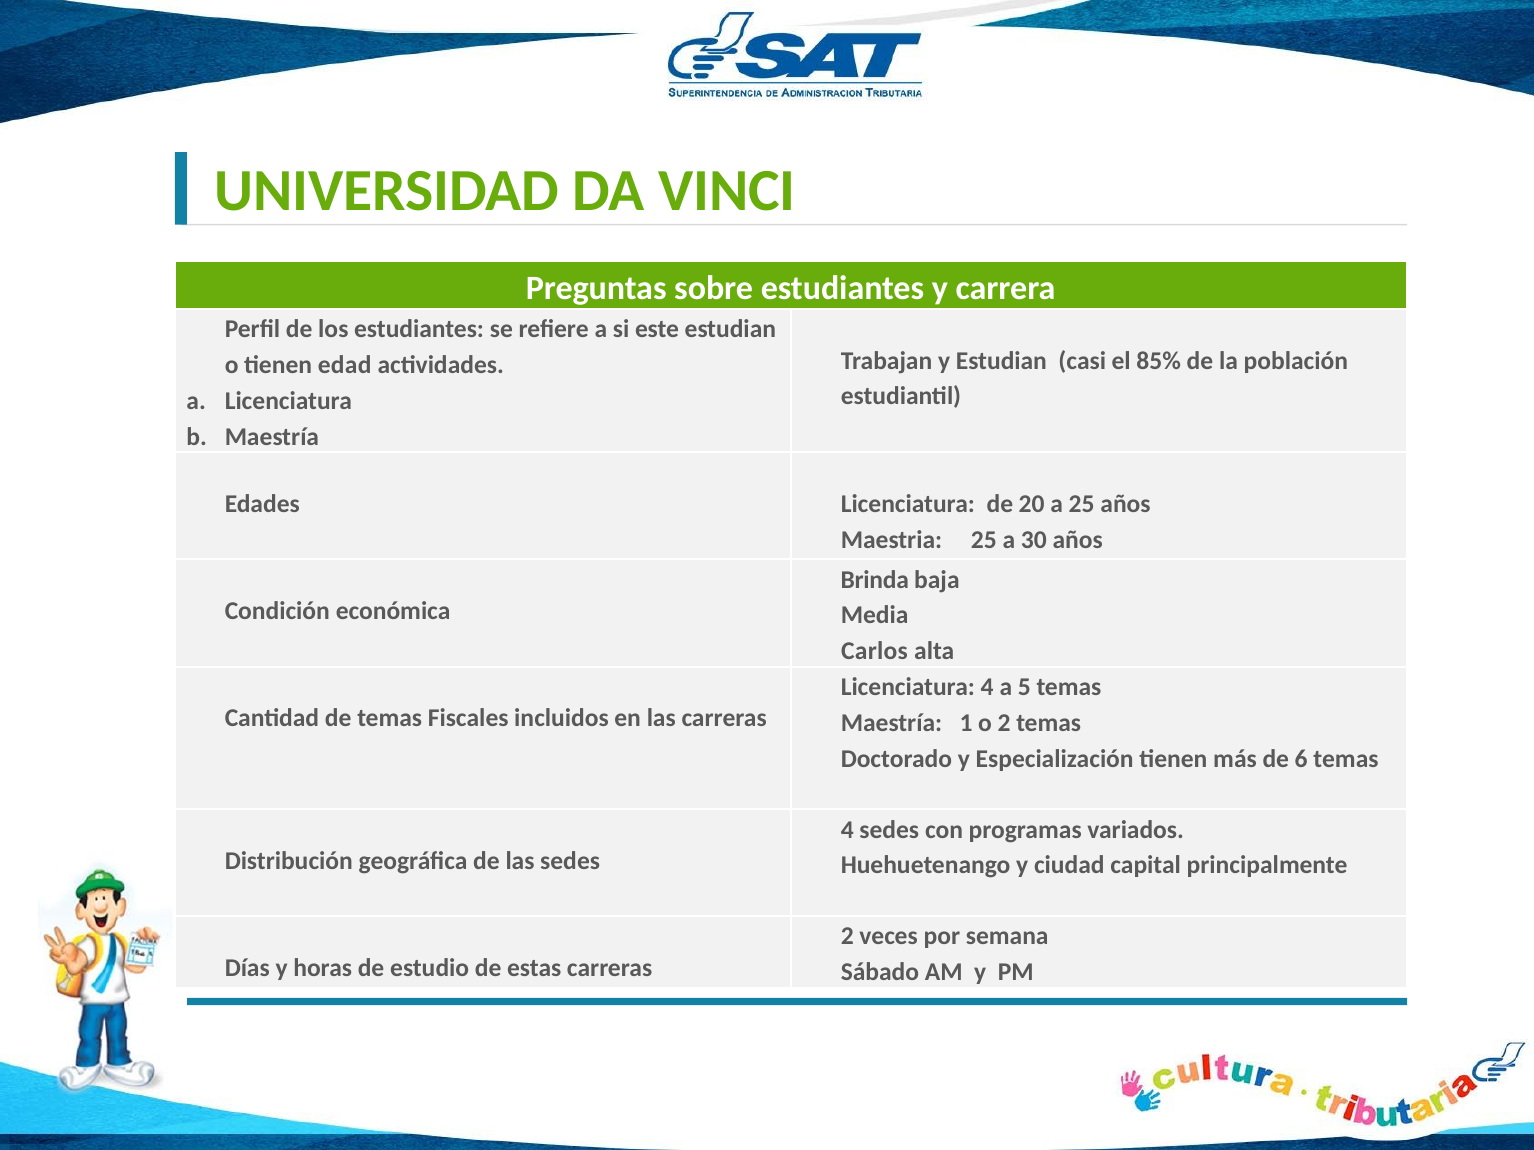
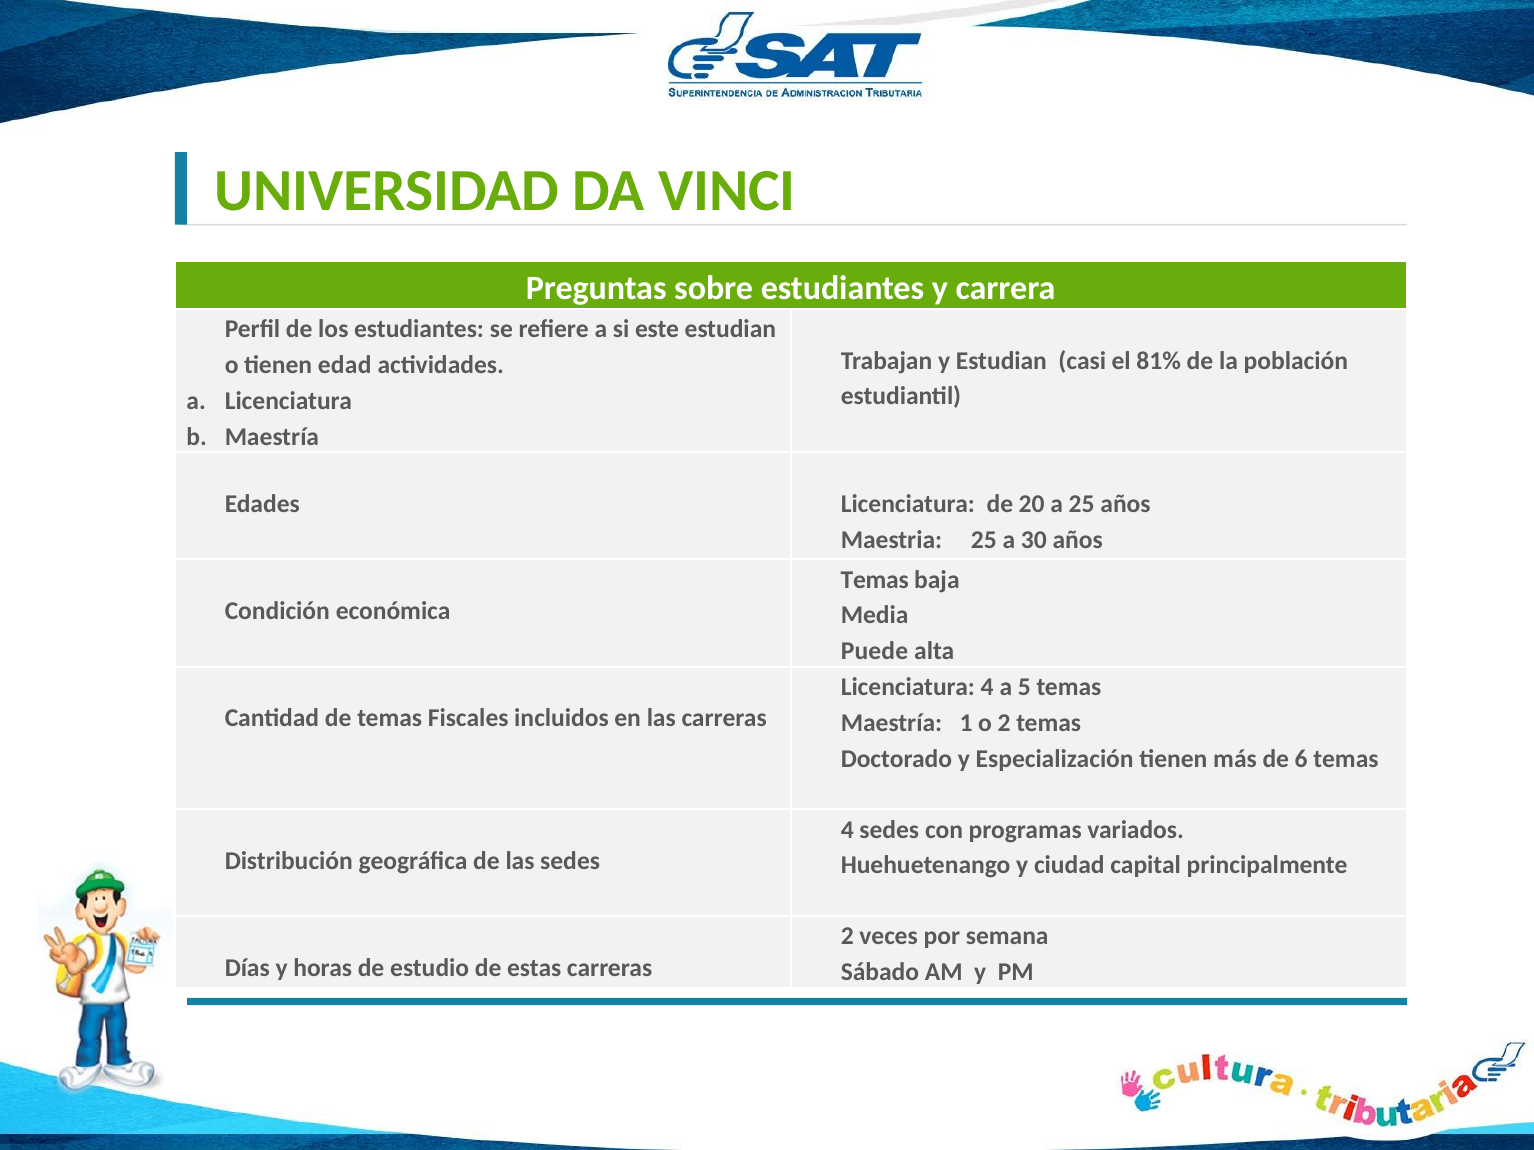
85%: 85% -> 81%
Brinda at (875, 580): Brinda -> Temas
Carlos: Carlos -> Puede
